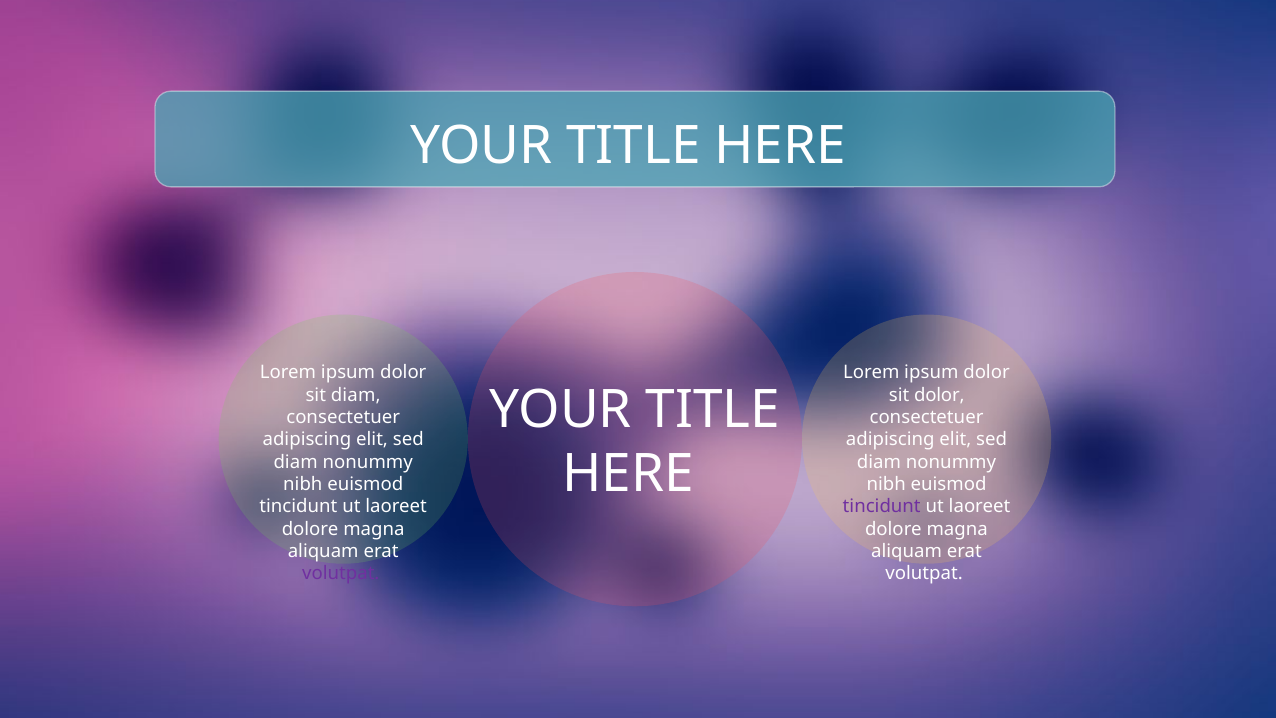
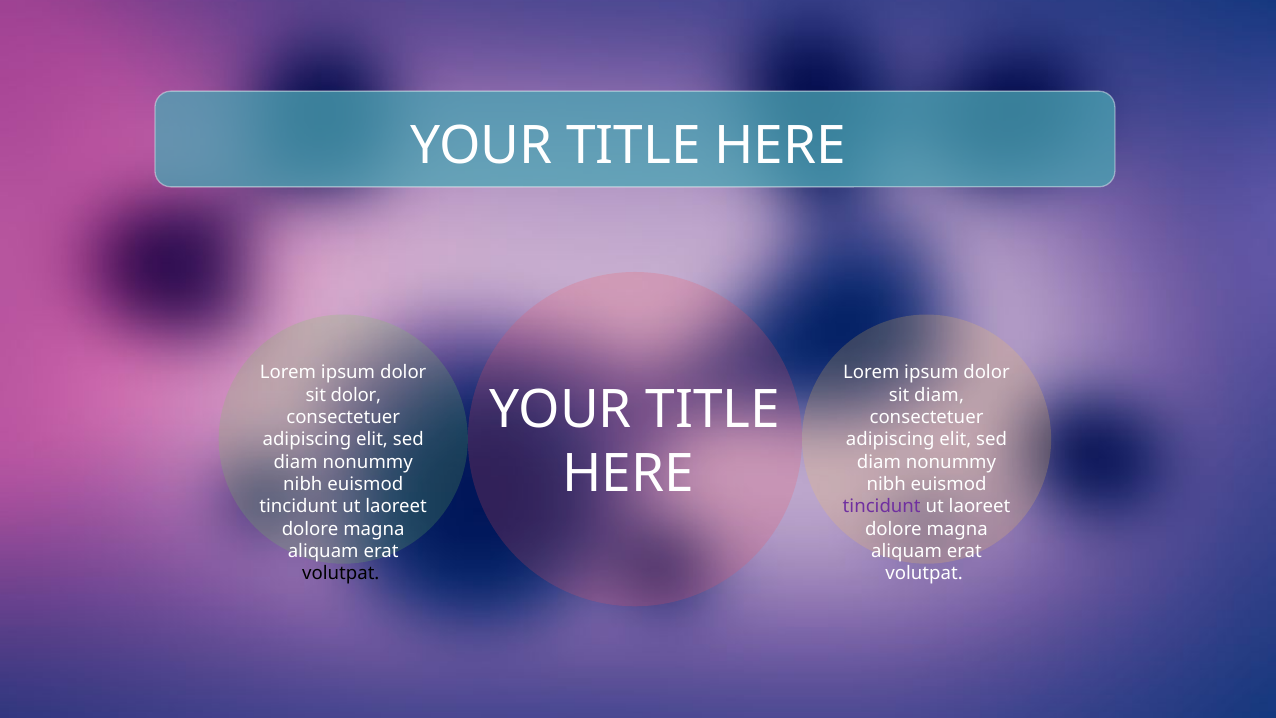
sit diam: diam -> dolor
sit dolor: dolor -> diam
volutpat at (341, 573) colour: purple -> black
